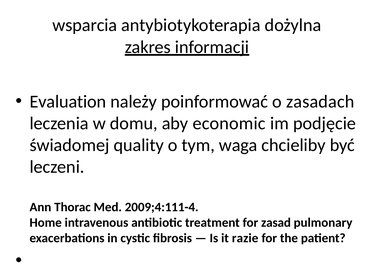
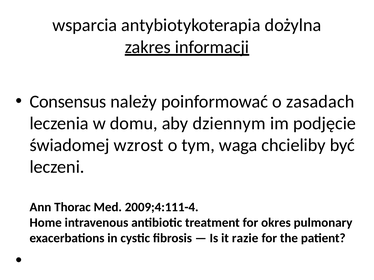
Evaluation: Evaluation -> Consensus
economic: economic -> dziennym
quality: quality -> wzrost
zasad: zasad -> okres
